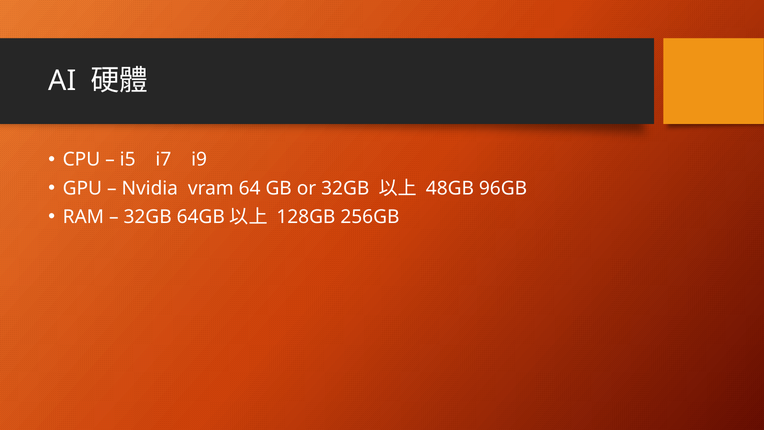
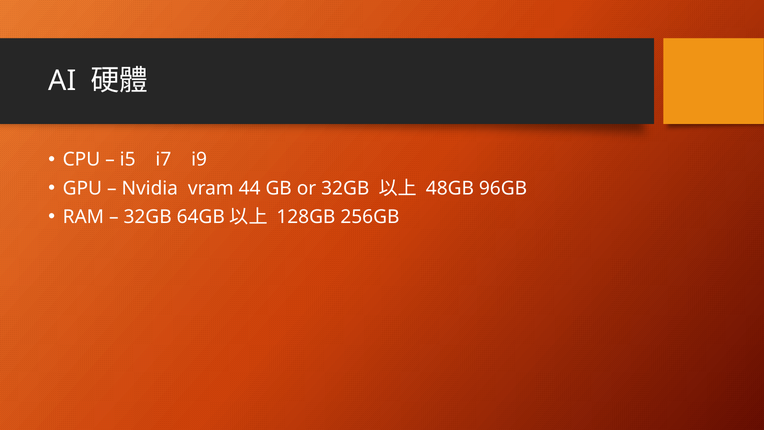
64: 64 -> 44
